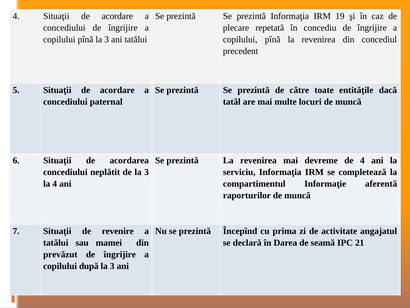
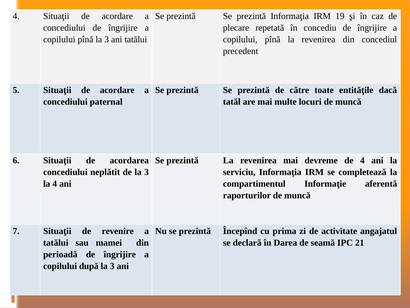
prevăzut: prevăzut -> perioadă
